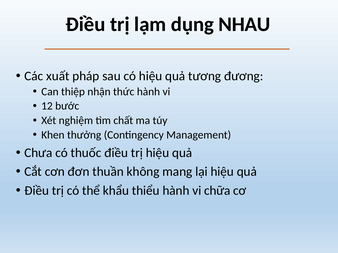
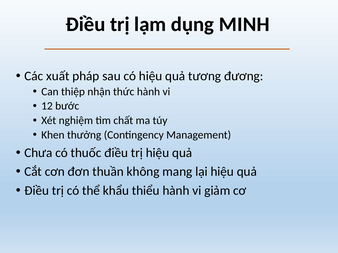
NHAU: NHAU -> MINH
chữa: chữa -> giảm
